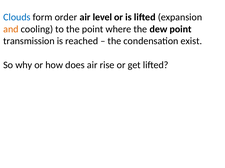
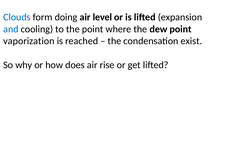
order: order -> doing
and colour: orange -> blue
transmission: transmission -> vaporization
